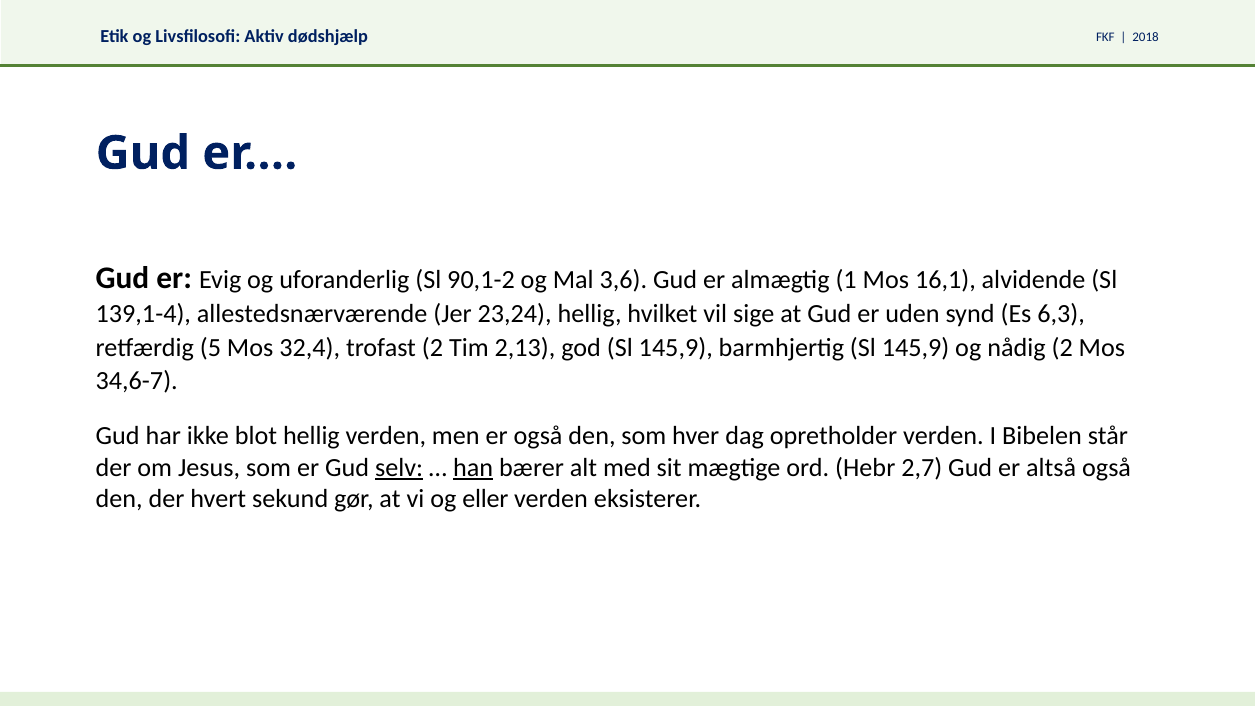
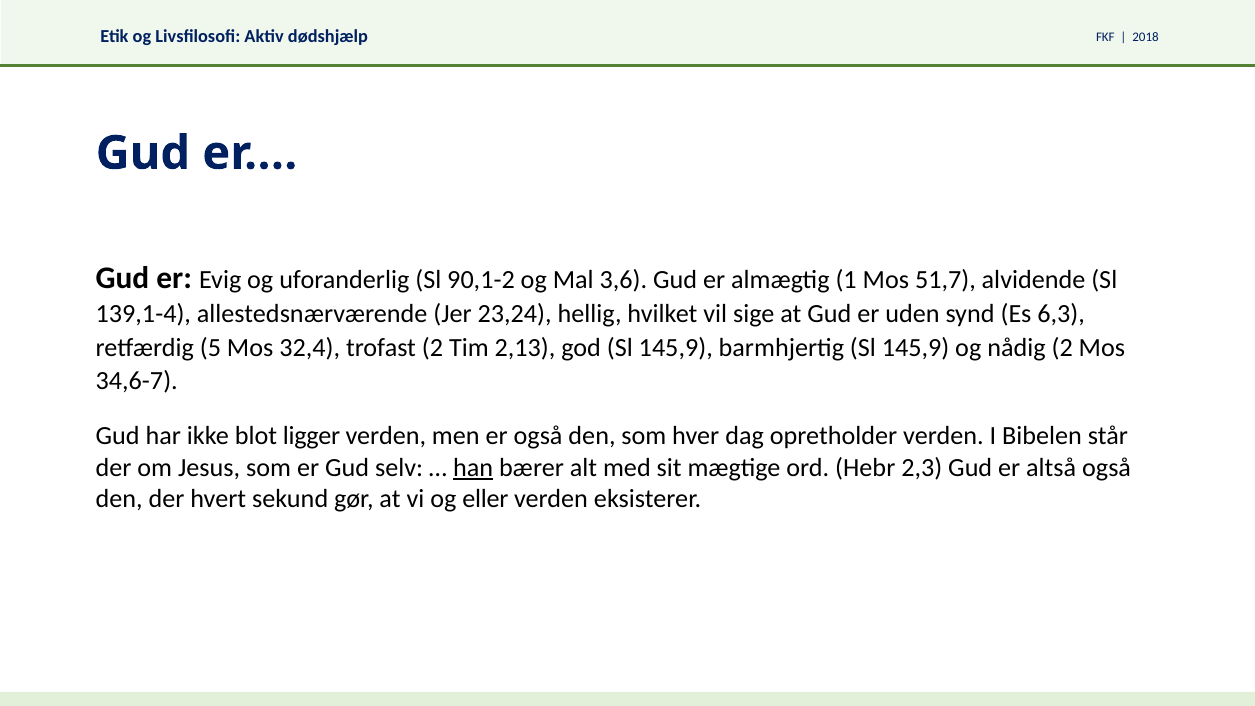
16,1: 16,1 -> 51,7
blot hellig: hellig -> ligger
selv underline: present -> none
2,7: 2,7 -> 2,3
